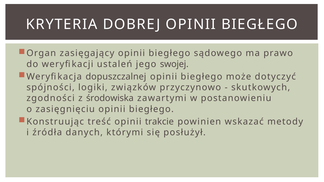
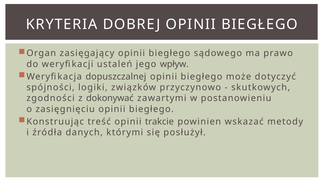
swojej: swojej -> wpływ
środowiska: środowiska -> dokonywać
